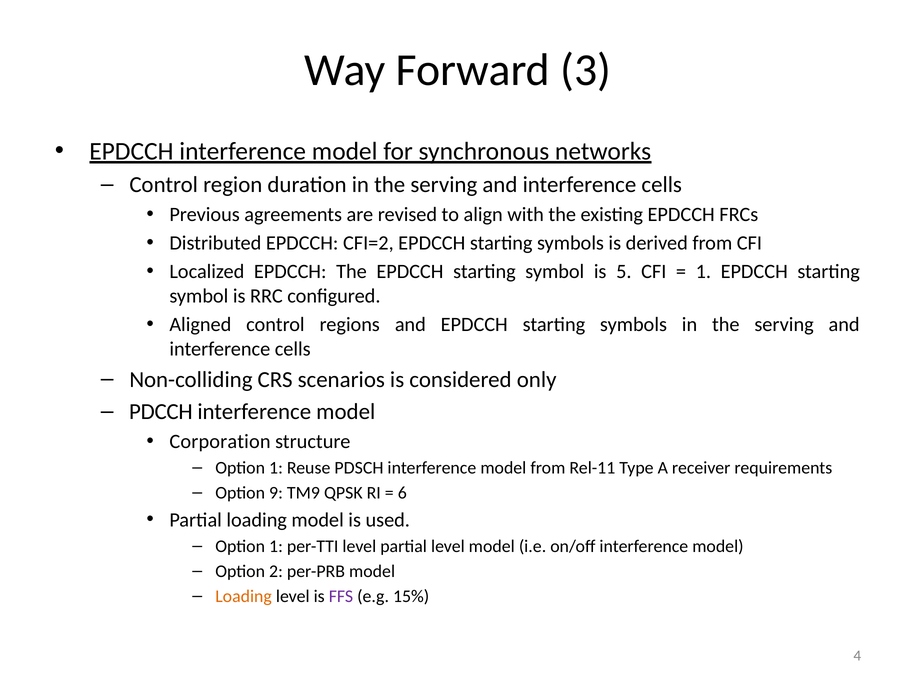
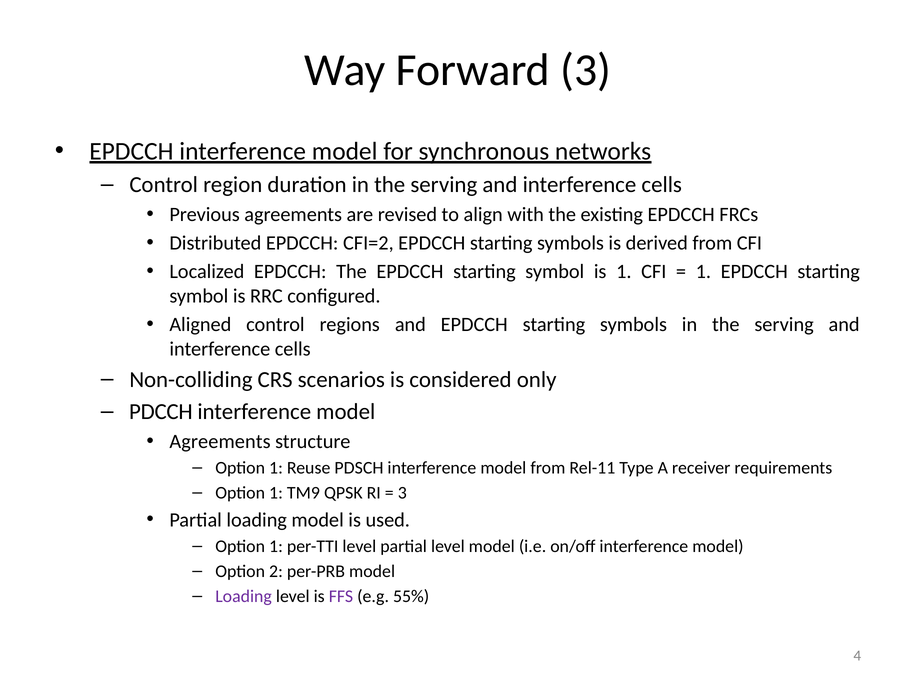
is 5: 5 -> 1
Corporation at (220, 442): Corporation -> Agreements
9 at (276, 493): 9 -> 1
6 at (402, 493): 6 -> 3
Loading at (244, 596) colour: orange -> purple
15%: 15% -> 55%
